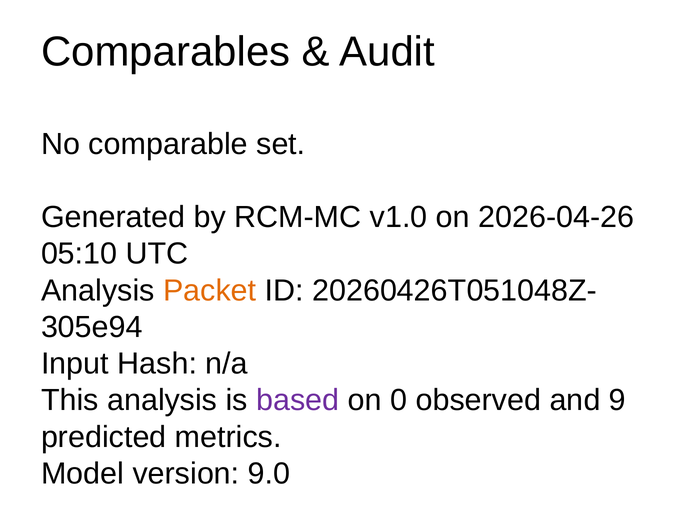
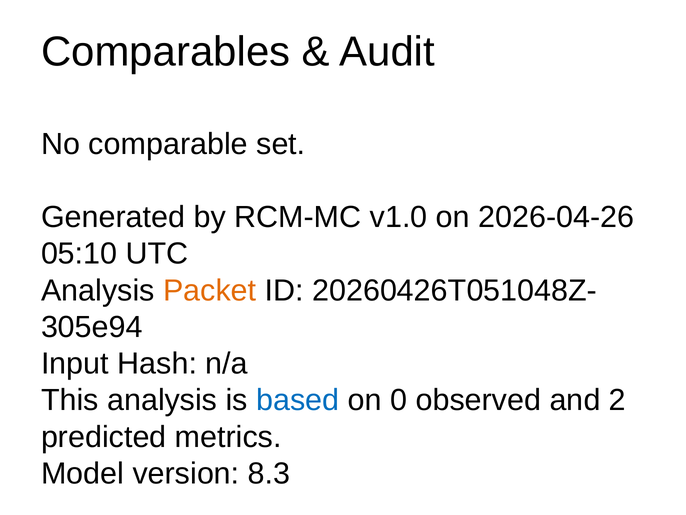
based colour: purple -> blue
9: 9 -> 2
9.0: 9.0 -> 8.3
